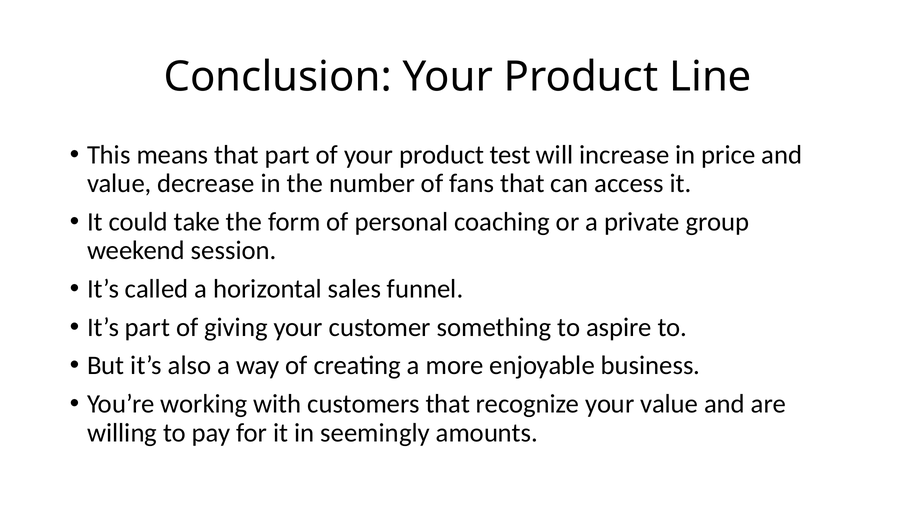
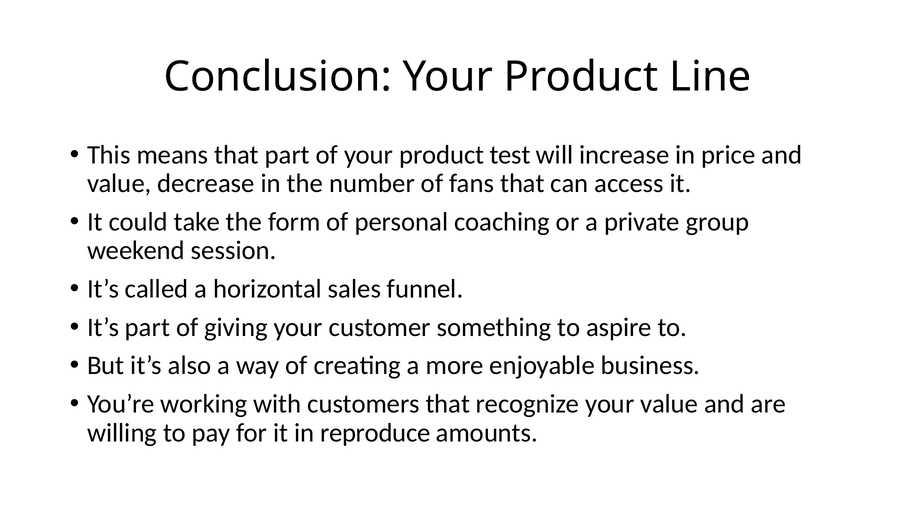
seemingly: seemingly -> reproduce
